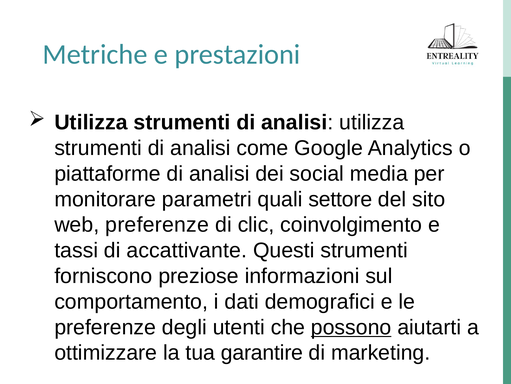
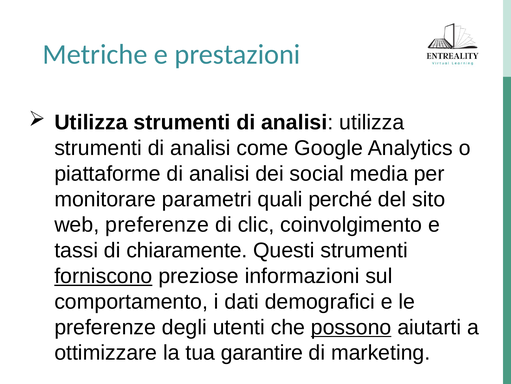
settore: settore -> perché
accattivante: accattivante -> chiaramente
forniscono underline: none -> present
